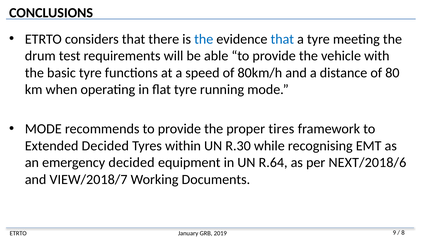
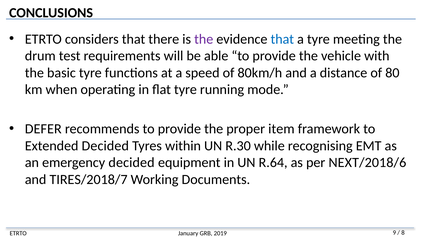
the at (204, 39) colour: blue -> purple
MODE at (43, 129): MODE -> DEFER
tires: tires -> item
VIEW/2018/7: VIEW/2018/7 -> TIRES/2018/7
